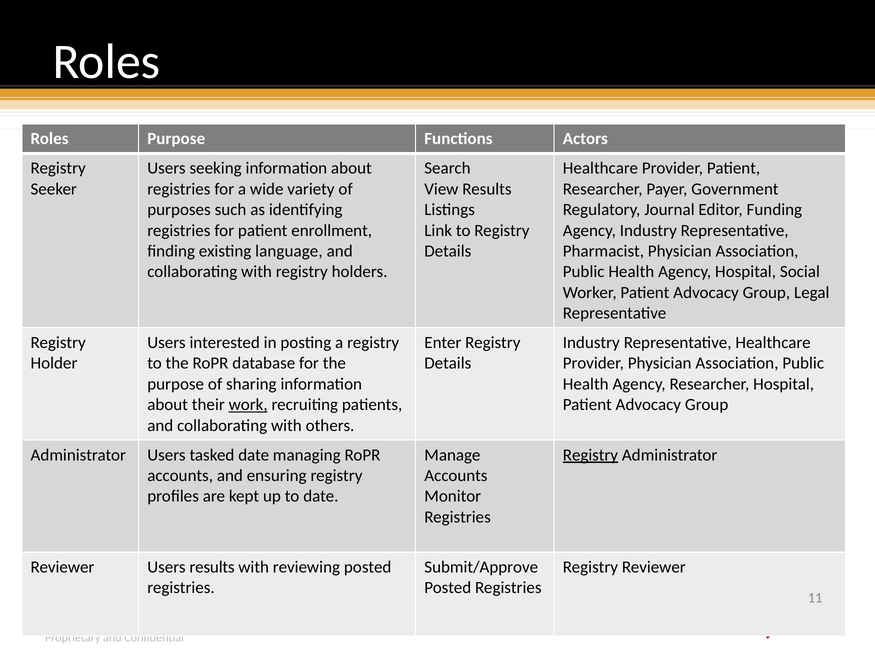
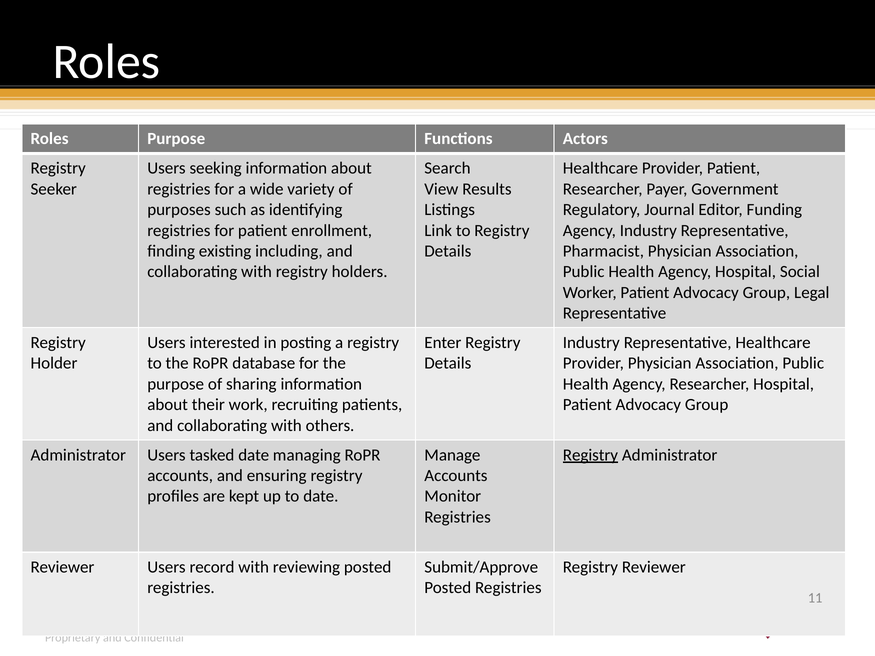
language: language -> including
work underline: present -> none
Users results: results -> record
